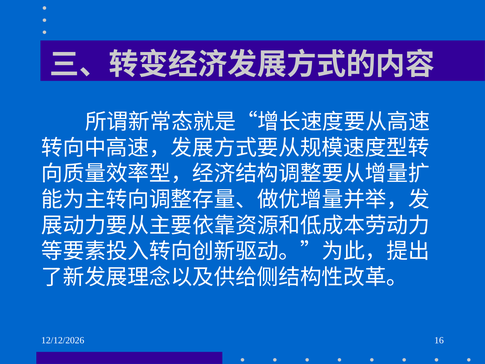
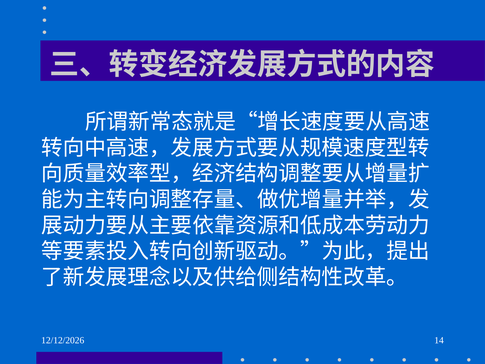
16: 16 -> 14
